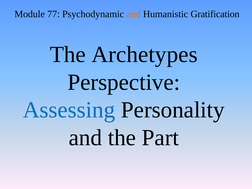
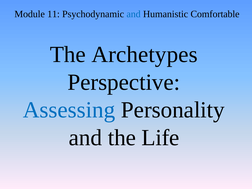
77: 77 -> 11
and at (134, 14) colour: orange -> blue
Gratification: Gratification -> Comfortable
Part: Part -> Life
